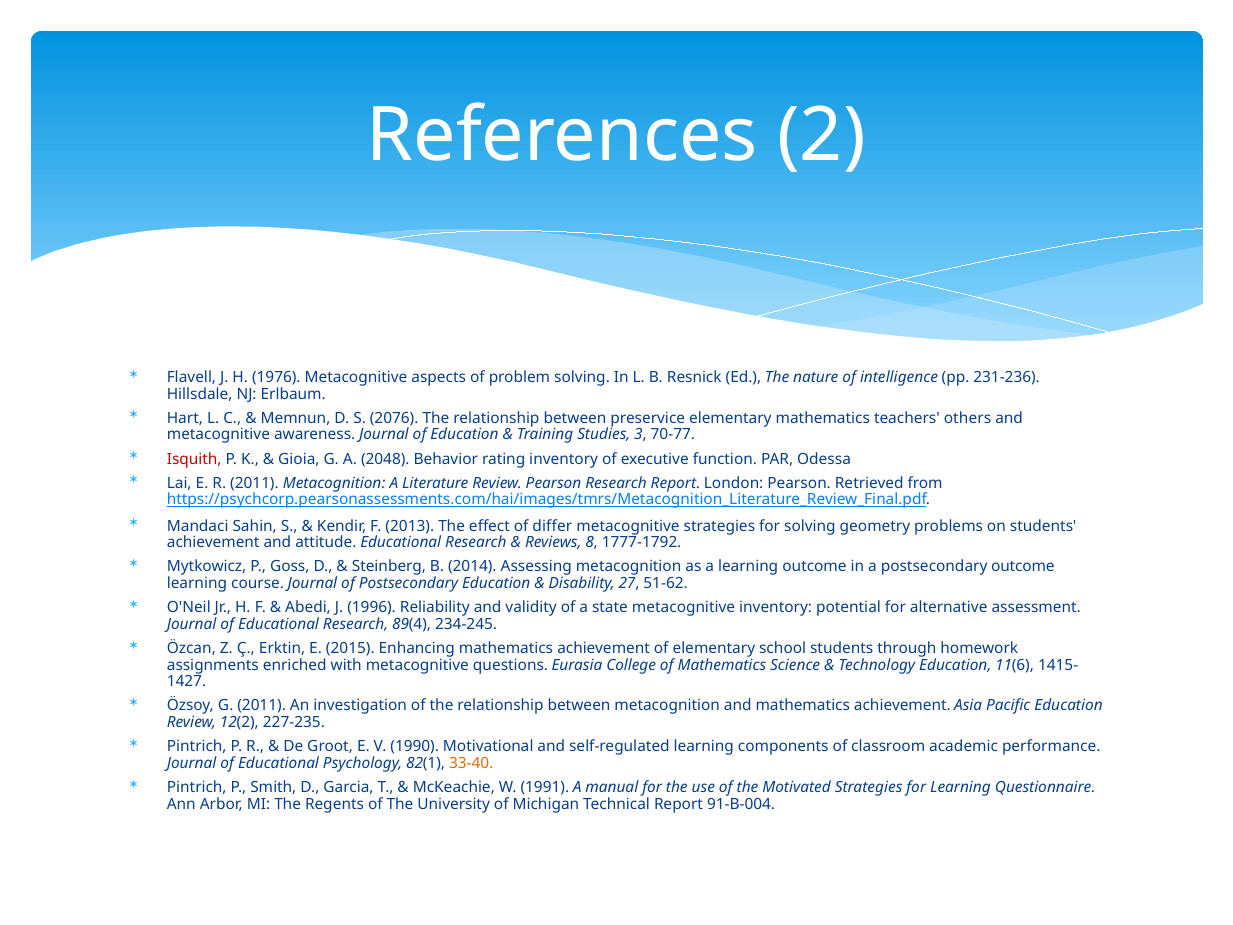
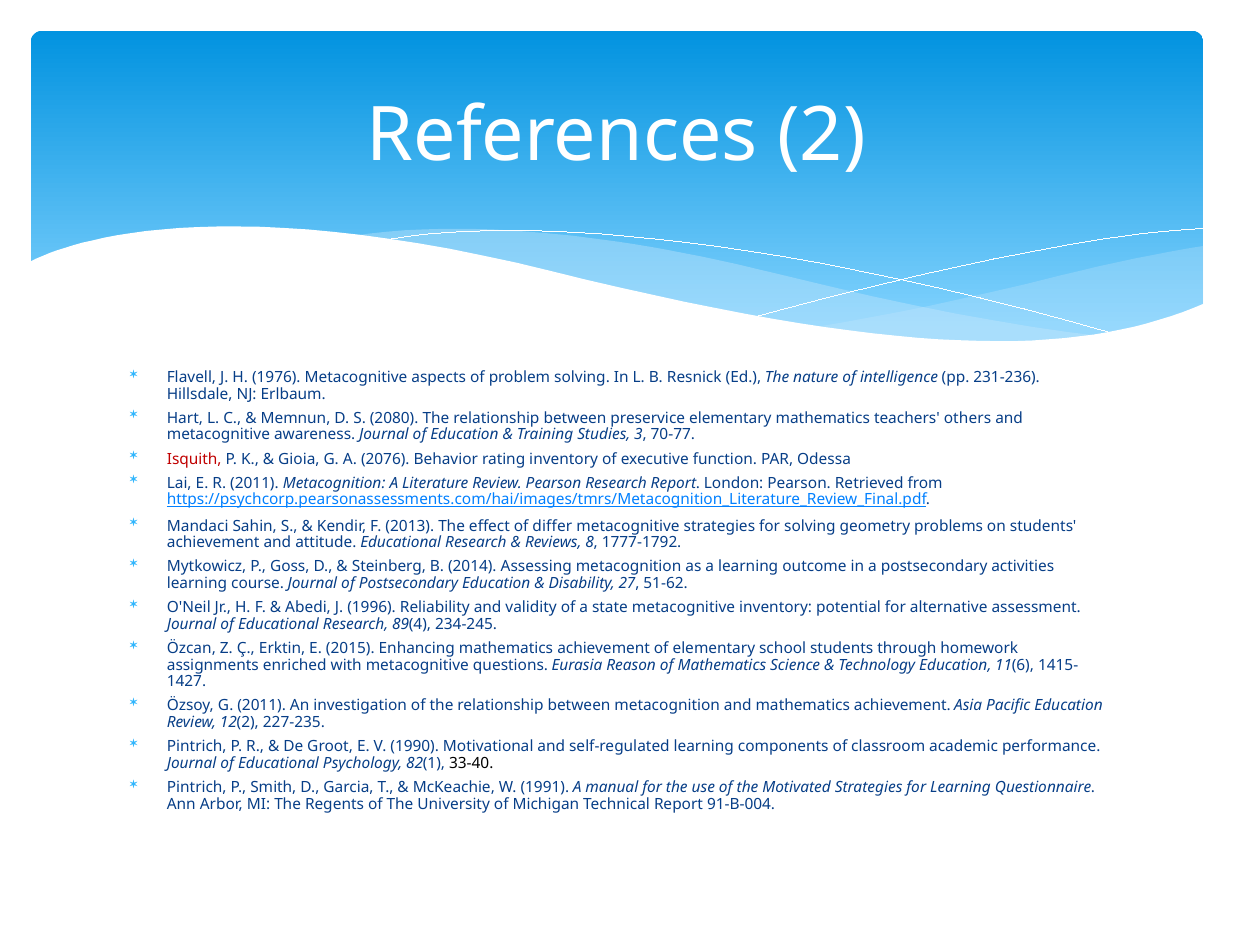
2076: 2076 -> 2080
2048: 2048 -> 2076
postsecondary outcome: outcome -> activities
College: College -> Reason
33-40 colour: orange -> black
